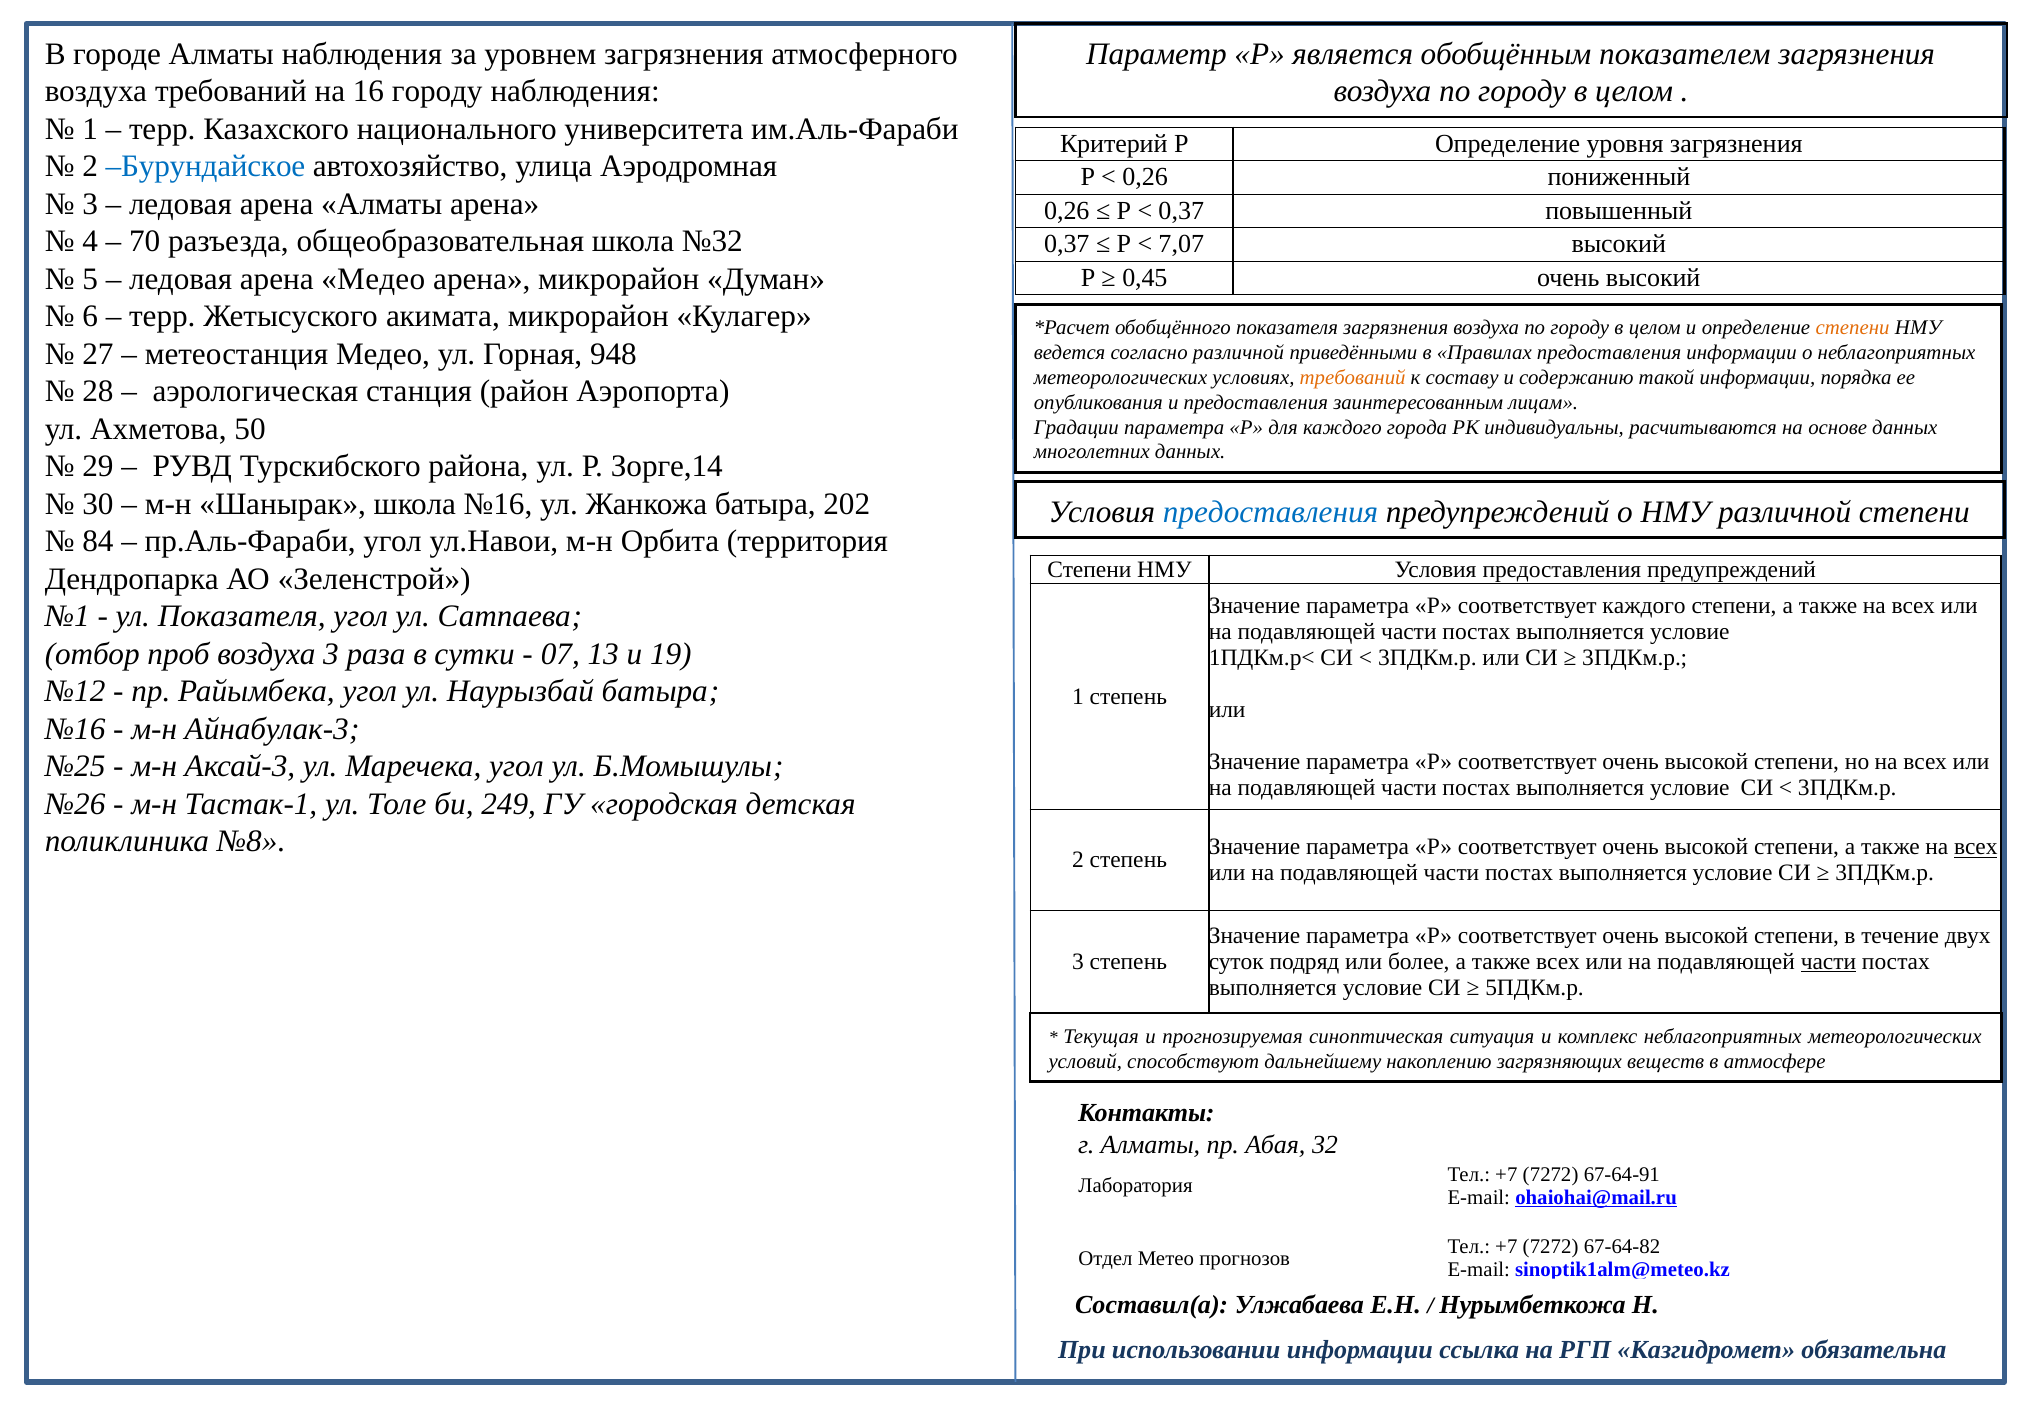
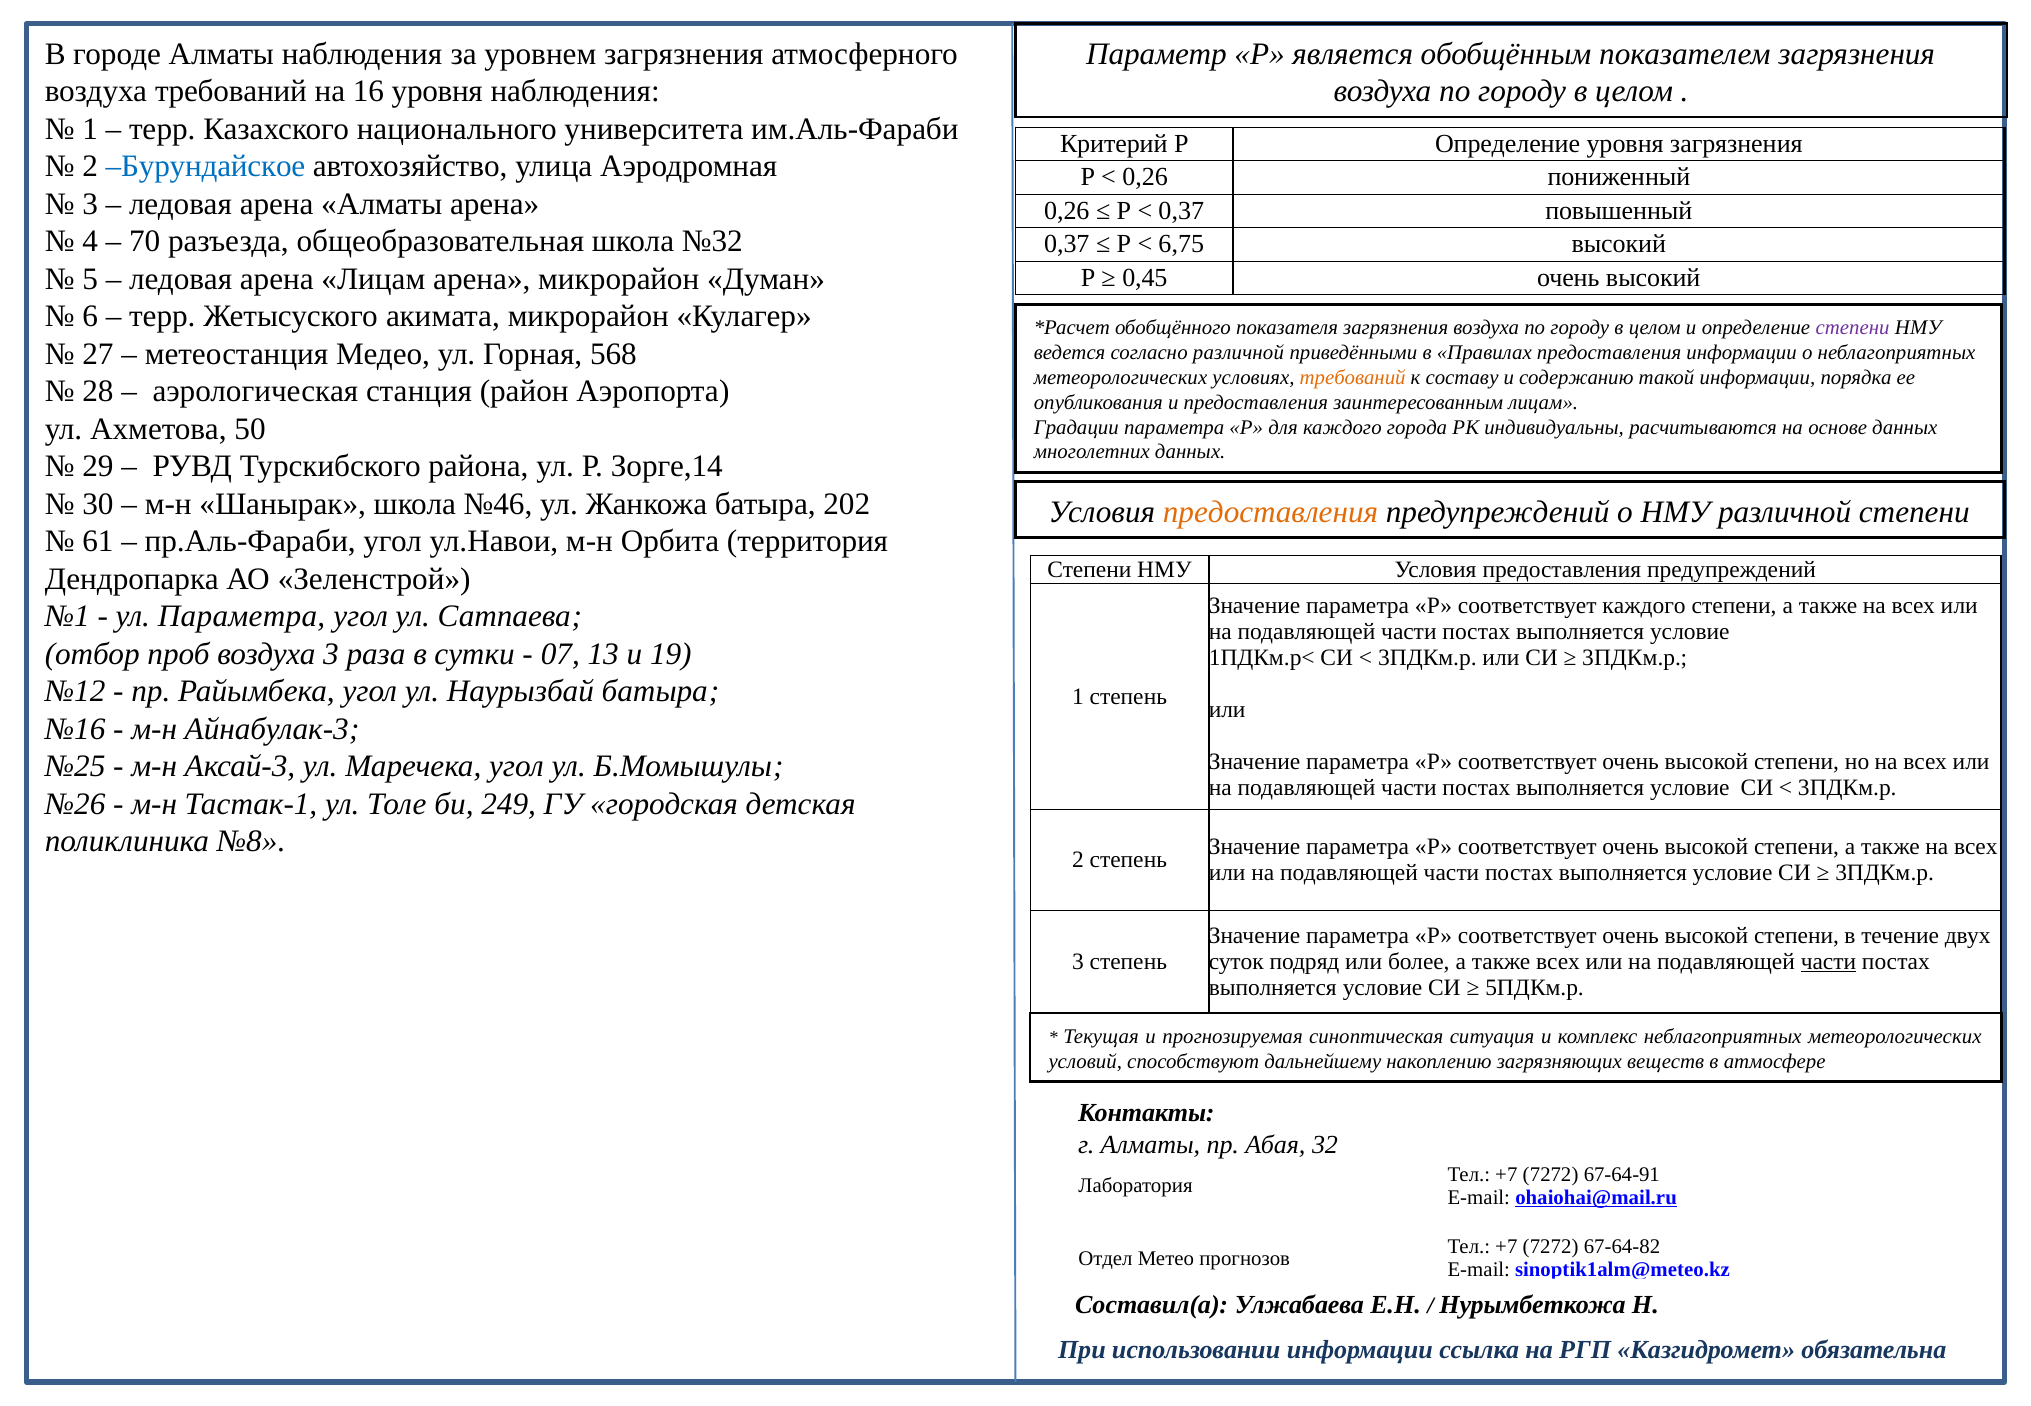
16 городу: городу -> уровня
7,07: 7,07 -> 6,75
арена Медео: Медео -> Лицам
степени at (1853, 327) colour: orange -> purple
948: 948 -> 568
школа №16: №16 -> №46
предоставления at (1270, 512) colour: blue -> orange
84: 84 -> 61
ул Показателя: Показателя -> Параметра
всех at (1976, 847) underline: present -> none
